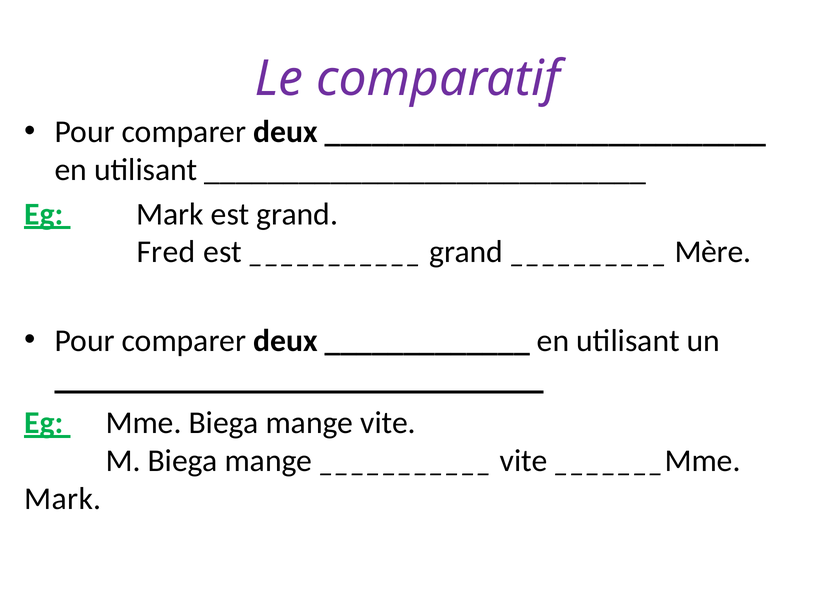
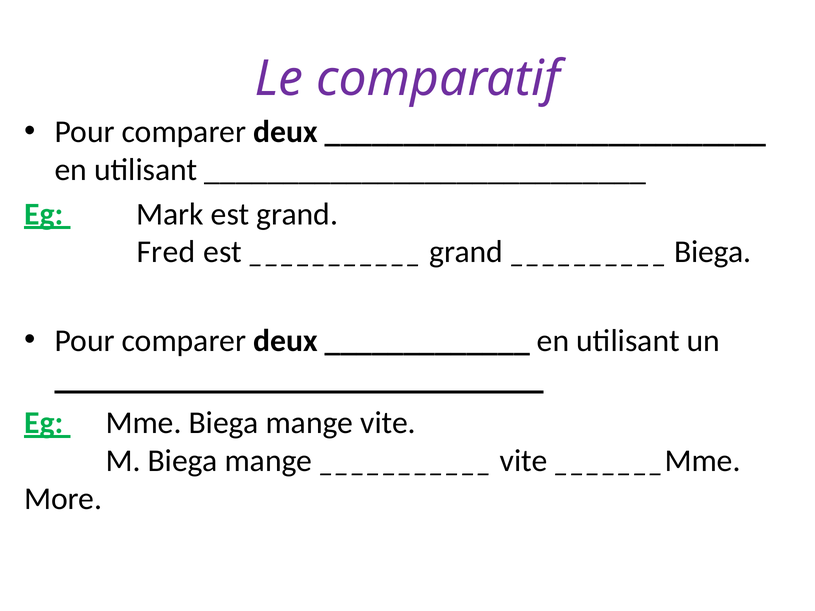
Mère at (713, 252): Mère -> Biega
Mark at (63, 499): Mark -> More
